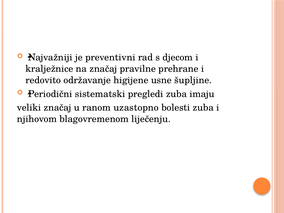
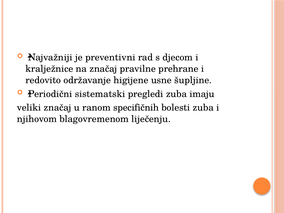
uzastopno: uzastopno -> specifičnih
